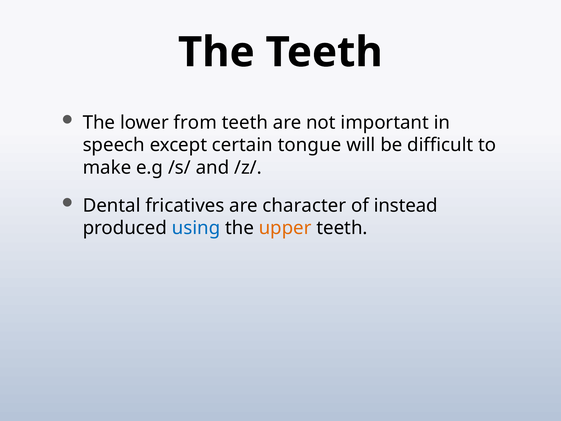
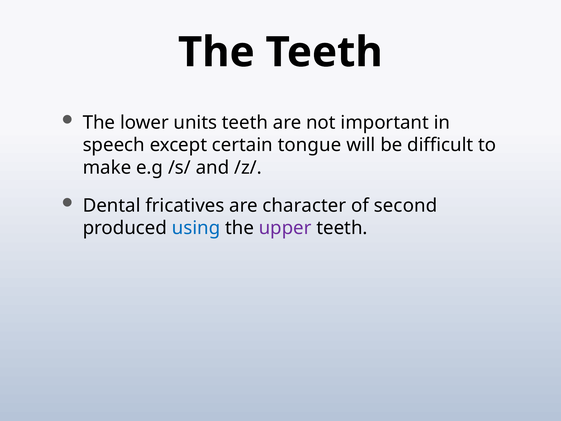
from: from -> units
instead: instead -> second
upper colour: orange -> purple
